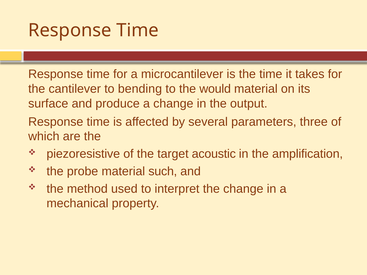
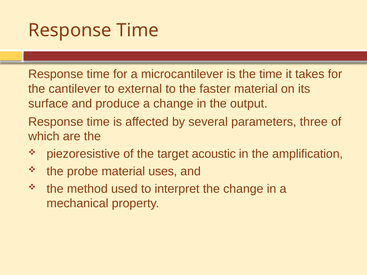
bending: bending -> external
would: would -> faster
such: such -> uses
